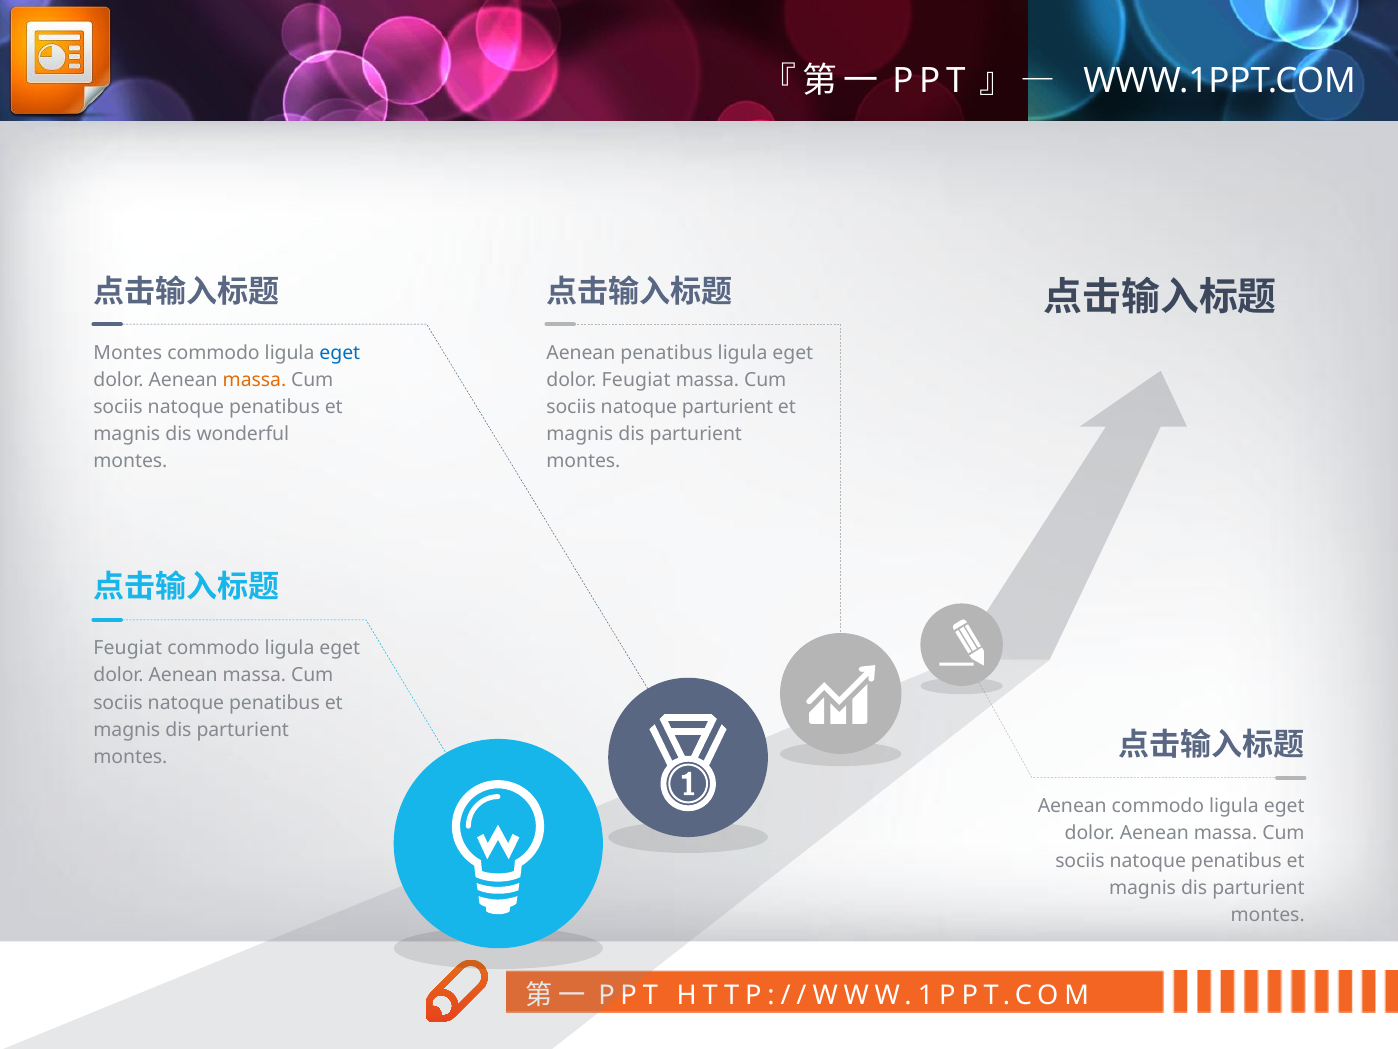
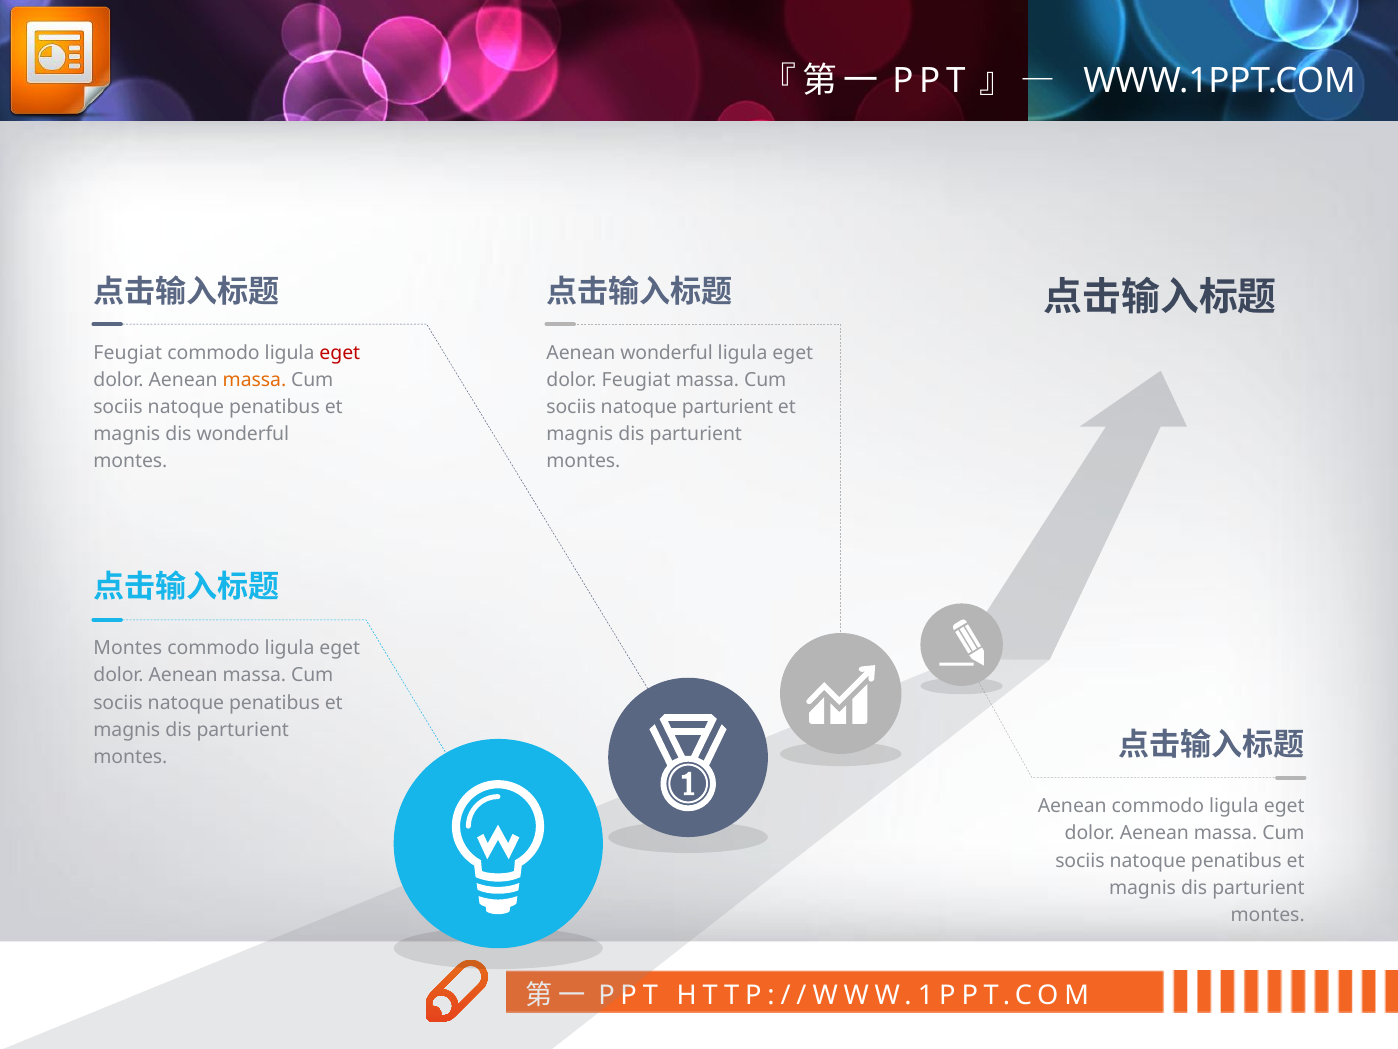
Montes at (128, 353): Montes -> Feugiat
eget at (340, 353) colour: blue -> red
Aenean penatibus: penatibus -> wonderful
Feugiat at (128, 648): Feugiat -> Montes
